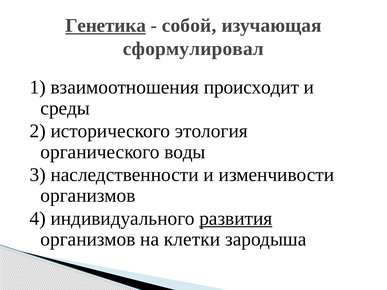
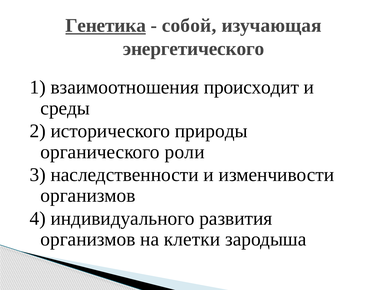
сформулировал: сформулировал -> энергетического
этология: этология -> природы
воды: воды -> роли
развития underline: present -> none
